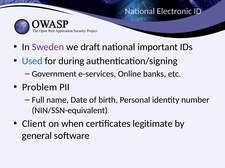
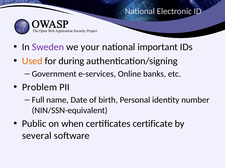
draft: draft -> your
Used colour: blue -> orange
Client: Client -> Public
legitimate: legitimate -> certificate
general: general -> several
